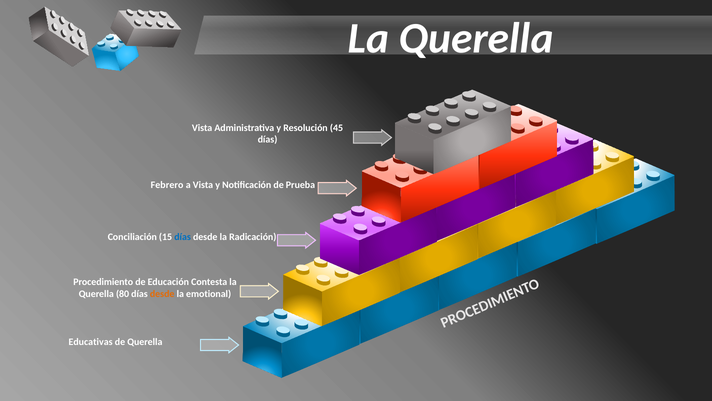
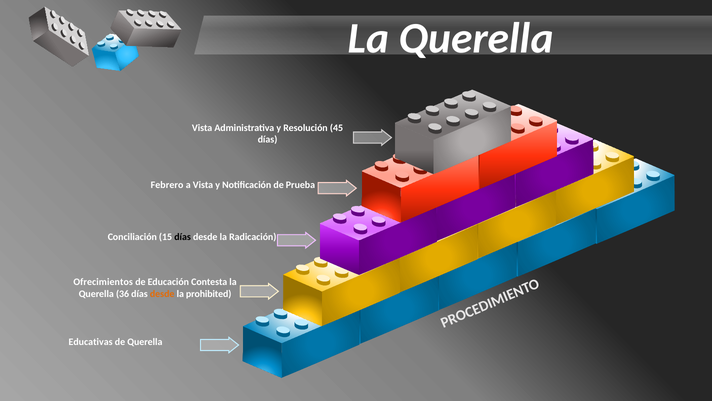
días at (183, 237) colour: blue -> black
Procedimiento: Procedimiento -> Ofrecimientos
80: 80 -> 36
emotional: emotional -> prohibited
